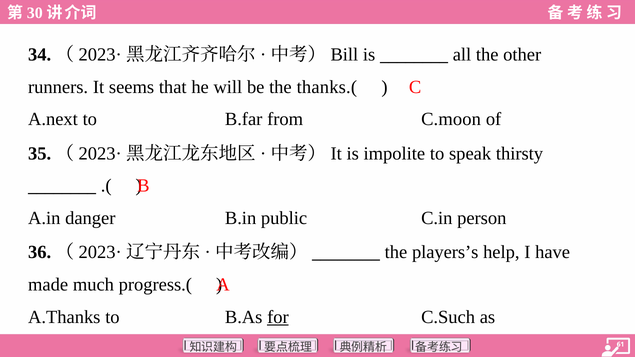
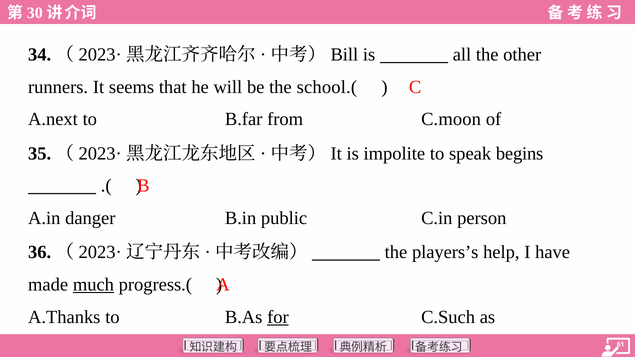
thanks.(: thanks.( -> school.(
thirsty: thirsty -> begins
much underline: none -> present
